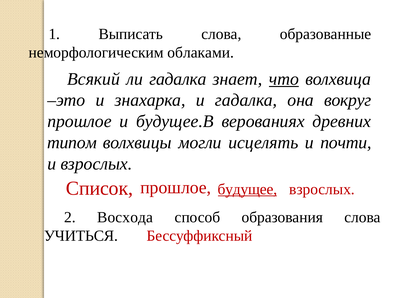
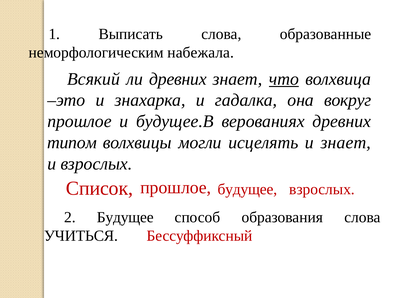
облаками: облаками -> набежала
ли гадалка: гадалка -> древних
и почти: почти -> знает
будущее at (247, 189) underline: present -> none
2 Восхода: Восхода -> Будущее
